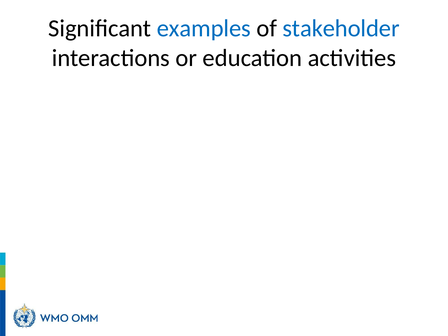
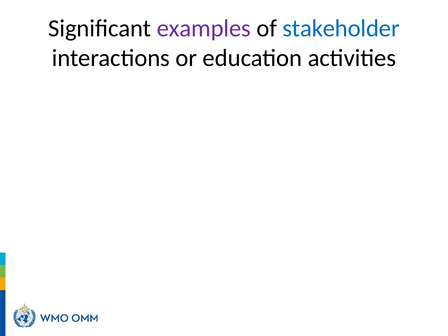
examples colour: blue -> purple
